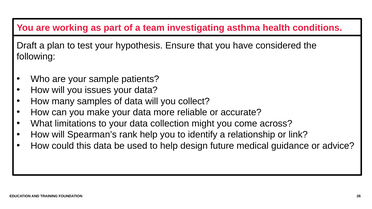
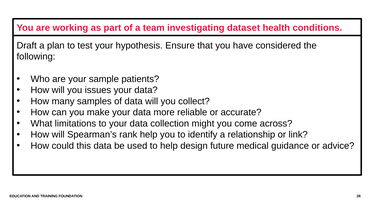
asthma: asthma -> dataset
